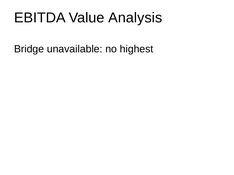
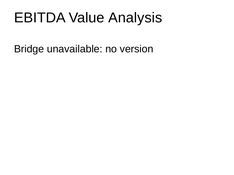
highest: highest -> version
